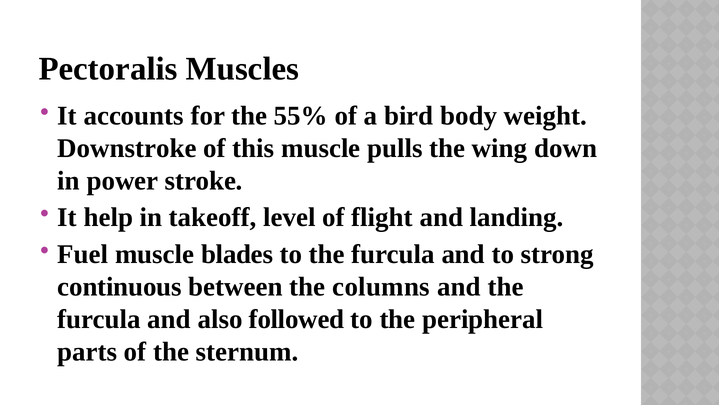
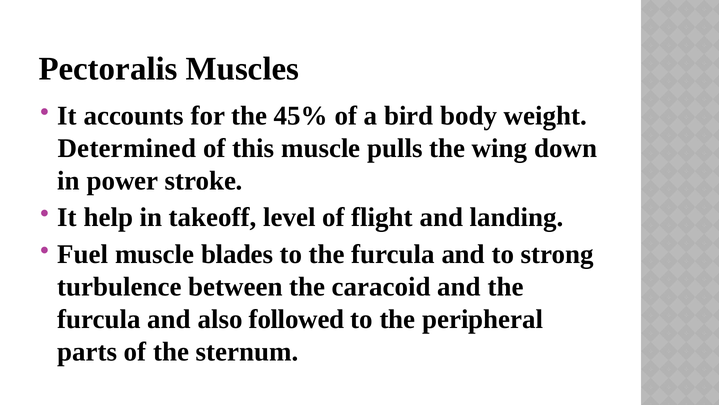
55%: 55% -> 45%
Downstroke: Downstroke -> Determined
continuous: continuous -> turbulence
columns: columns -> caracoid
